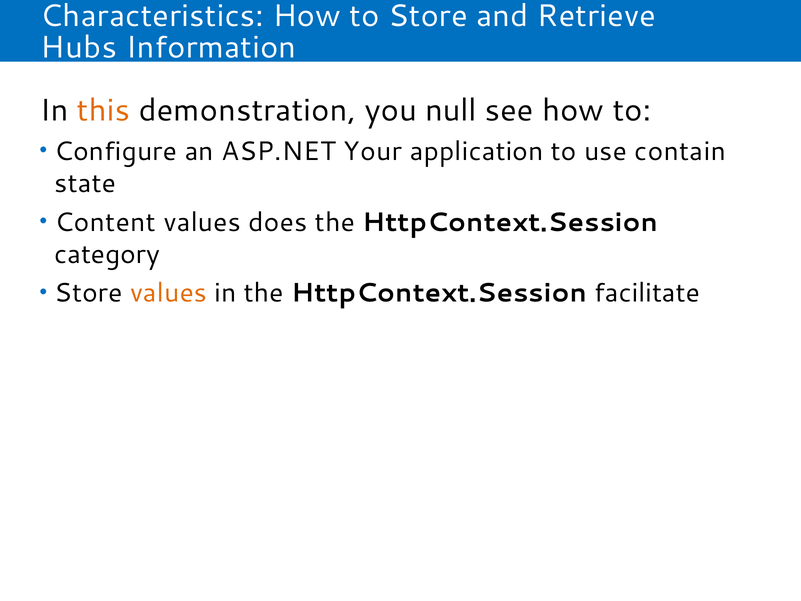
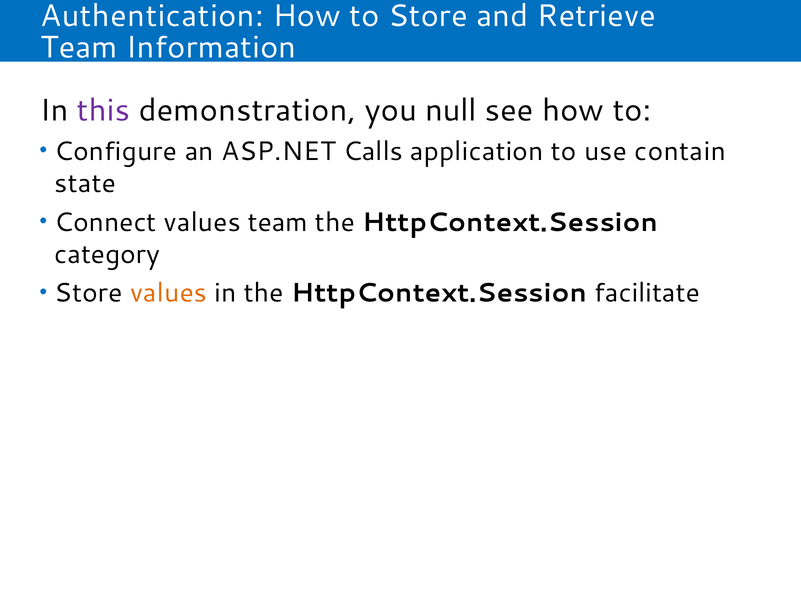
Characteristics: Characteristics -> Authentication
Hubs at (79, 48): Hubs -> Team
this colour: orange -> purple
Your: Your -> Calls
Content: Content -> Connect
values does: does -> team
